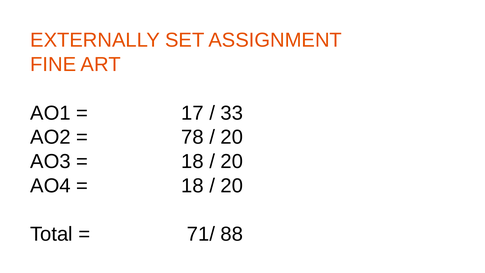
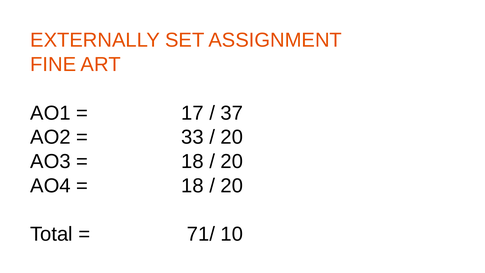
33: 33 -> 37
78: 78 -> 33
88: 88 -> 10
